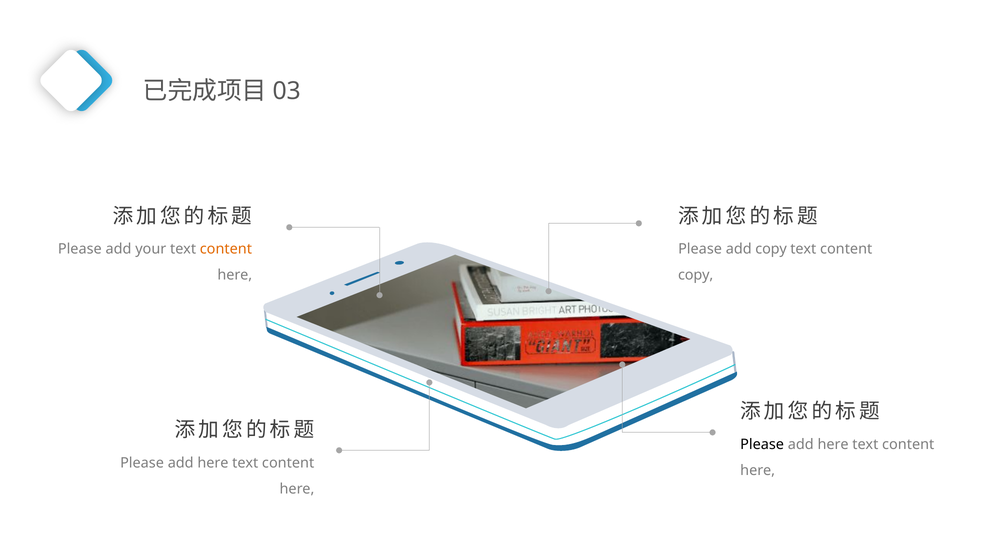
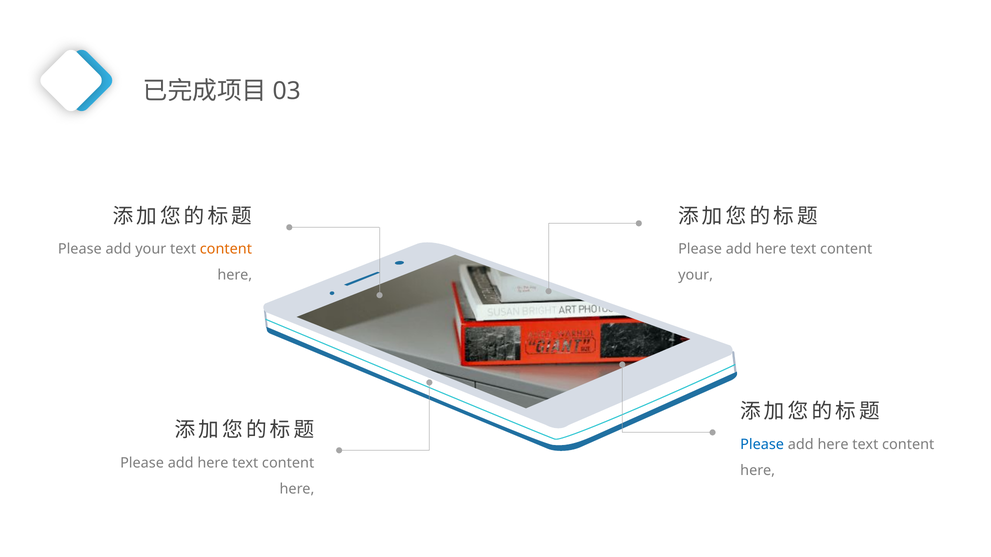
copy at (771, 249): copy -> here
copy at (696, 275): copy -> your
Please at (762, 445) colour: black -> blue
